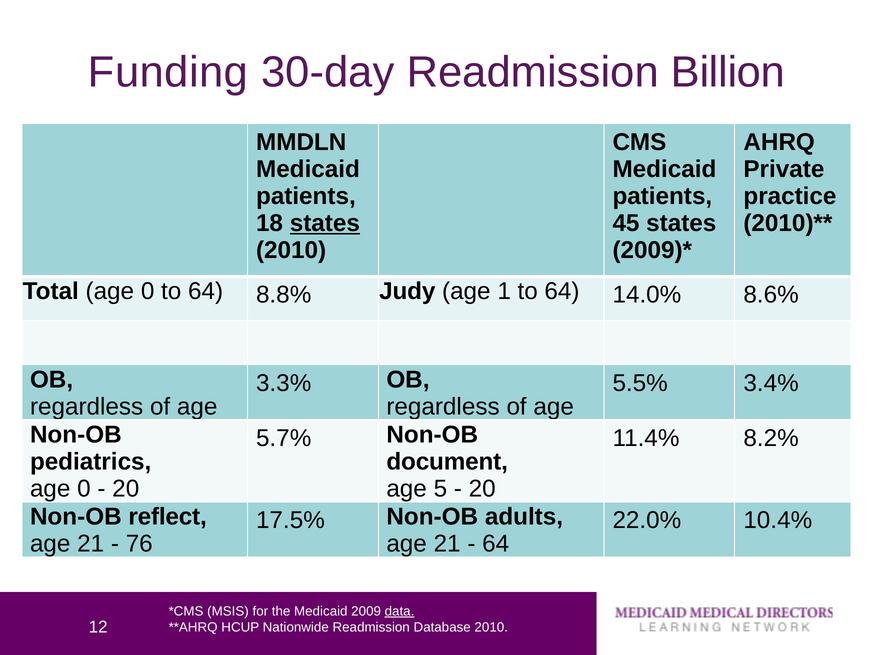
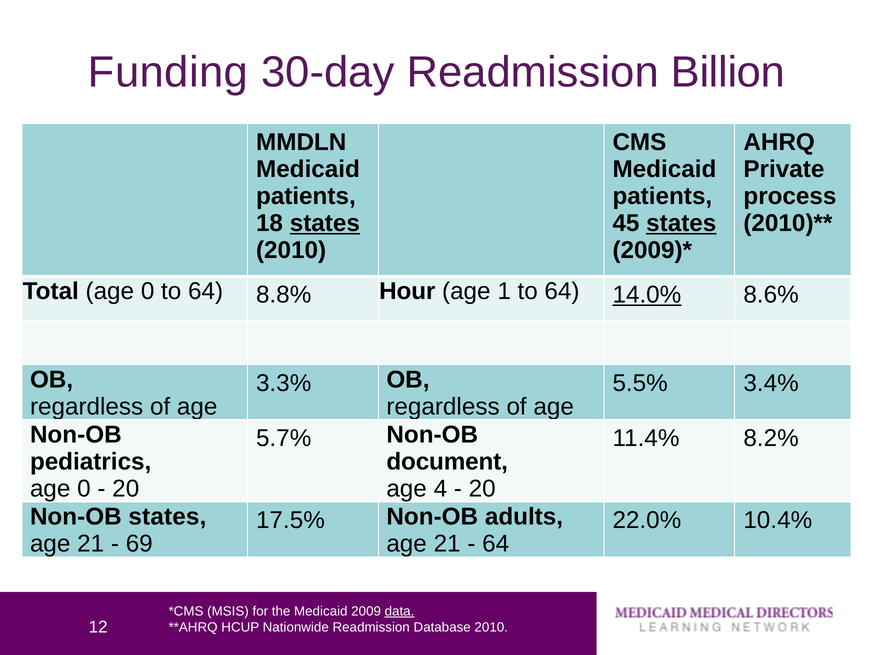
practice: practice -> process
states at (681, 223) underline: none -> present
Judy: Judy -> Hour
14.0% underline: none -> present
5: 5 -> 4
Non-OB reflect: reflect -> states
76: 76 -> 69
